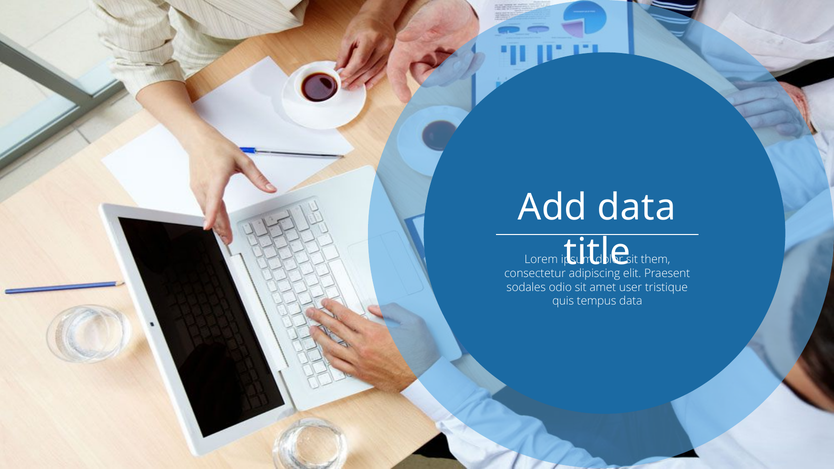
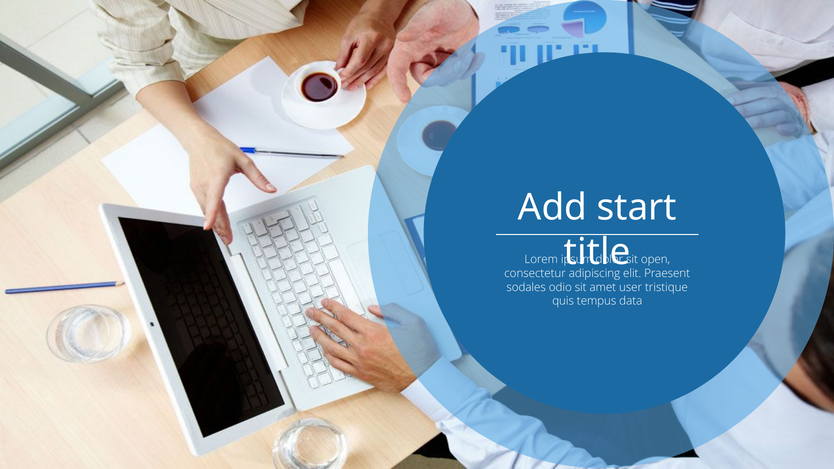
Add data: data -> start
them: them -> open
